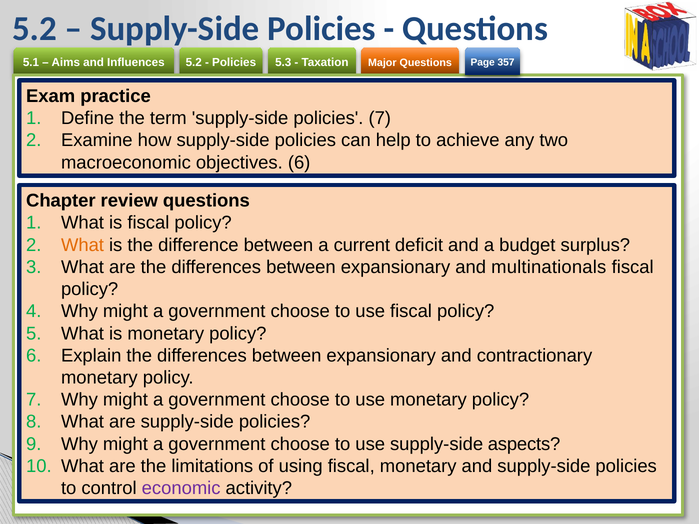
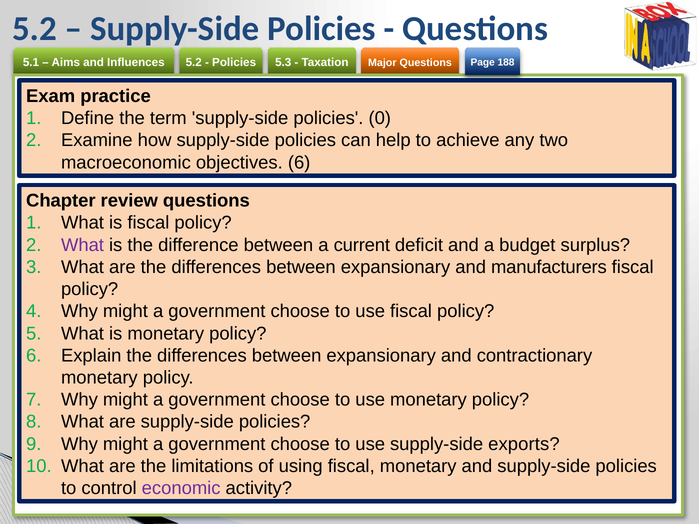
357: 357 -> 188
policies 7: 7 -> 0
What at (83, 245) colour: orange -> purple
multinationals: multinationals -> manufacturers
aspects: aspects -> exports
